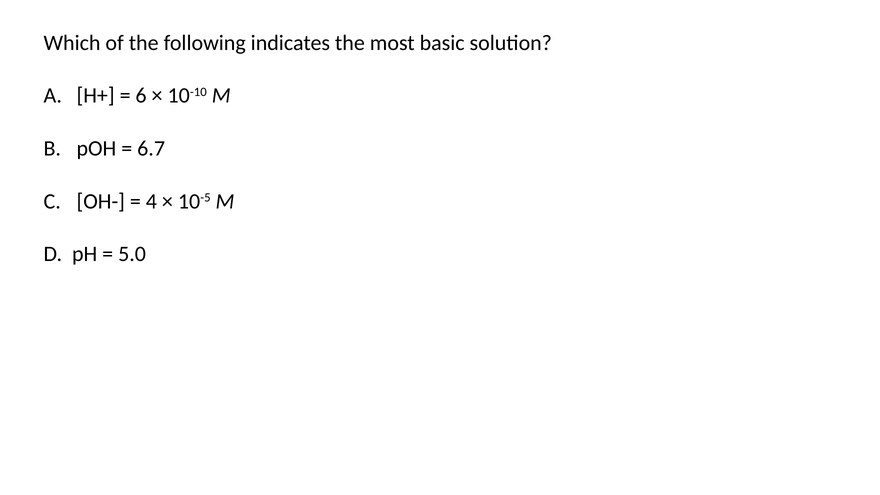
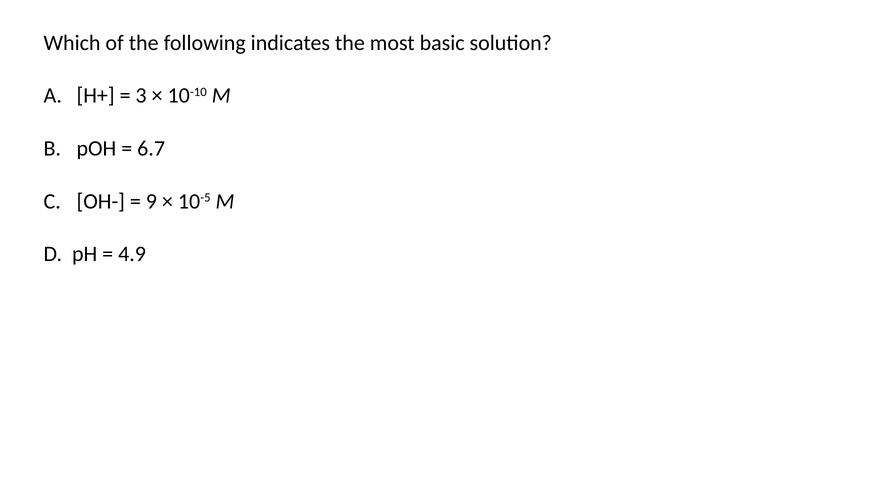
6: 6 -> 3
4: 4 -> 9
5.0: 5.0 -> 4.9
